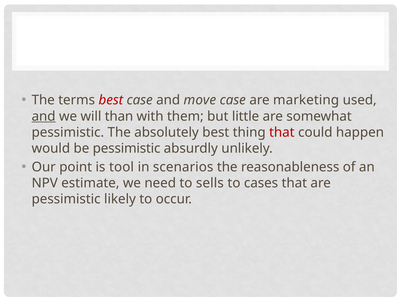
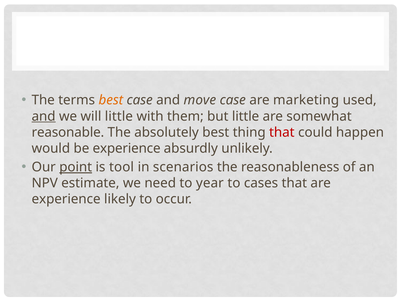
best at (111, 100) colour: red -> orange
will than: than -> little
pessimistic at (68, 132): pessimistic -> reasonable
be pessimistic: pessimistic -> experience
point underline: none -> present
sells: sells -> year
pessimistic at (66, 199): pessimistic -> experience
